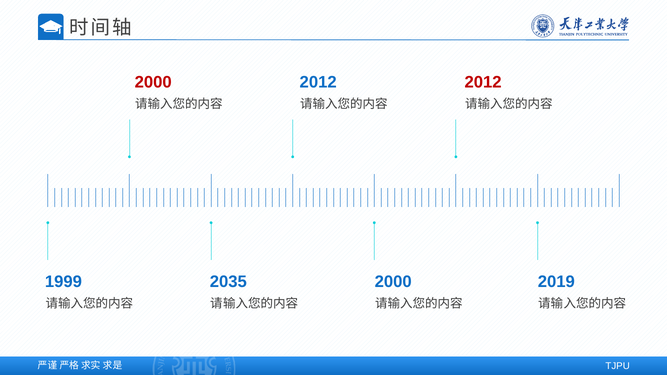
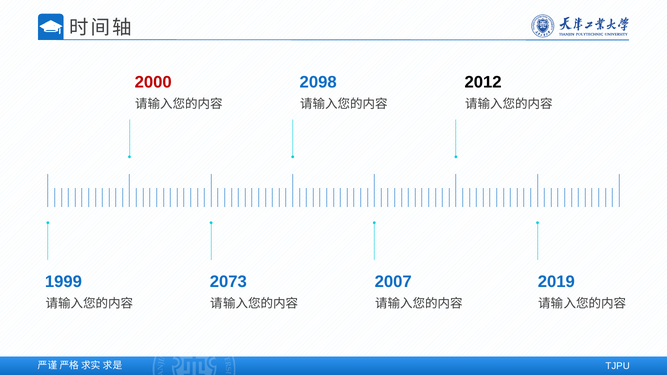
2012 at (318, 82): 2012 -> 2098
2012 at (483, 82) colour: red -> black
2035: 2035 -> 2073
2000 at (393, 282): 2000 -> 2007
